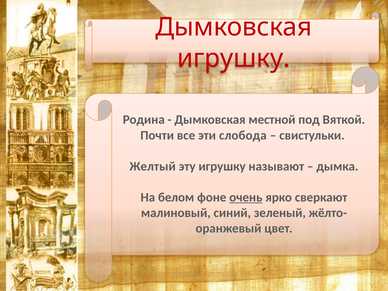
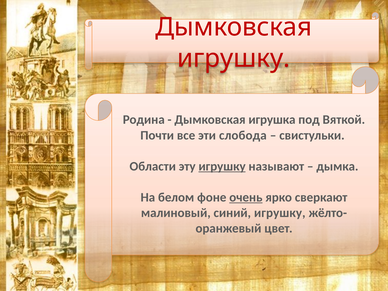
местной: местной -> игрушка
Желтый: Желтый -> Области
игрушку at (222, 166) underline: none -> present
синий зеленый: зеленый -> игрушку
